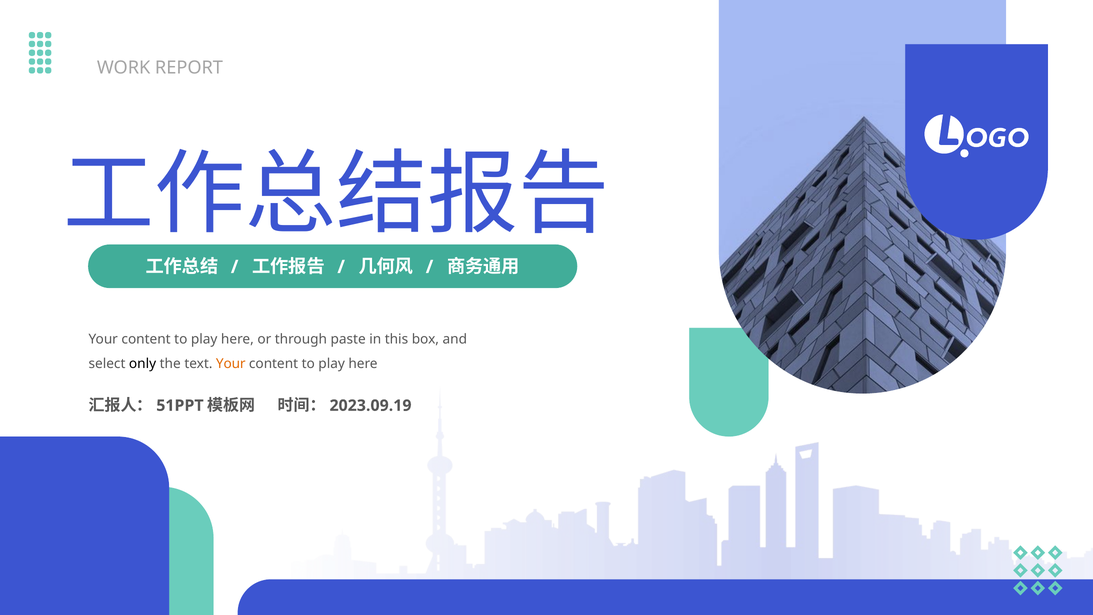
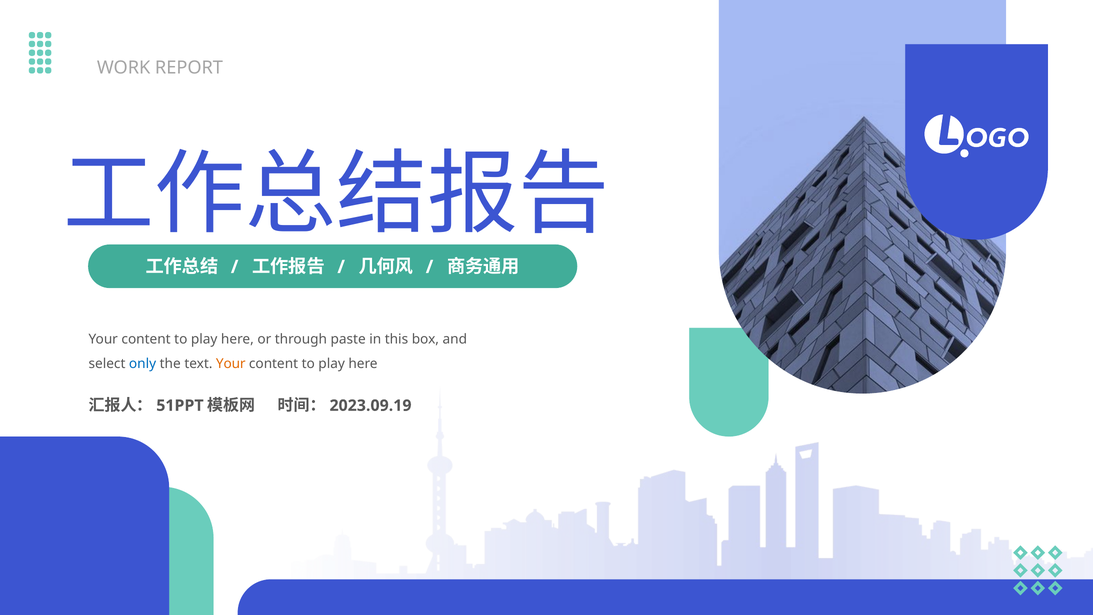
only colour: black -> blue
